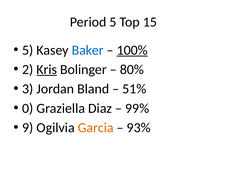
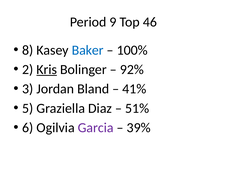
Period 5: 5 -> 9
15: 15 -> 46
5 at (28, 50): 5 -> 8
100% underline: present -> none
80%: 80% -> 92%
51%: 51% -> 41%
0: 0 -> 5
99%: 99% -> 51%
9: 9 -> 6
Garcia colour: orange -> purple
93%: 93% -> 39%
